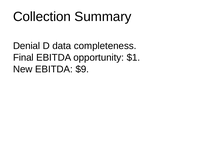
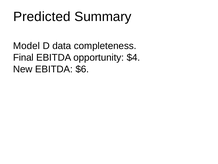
Collection: Collection -> Predicted
Denial: Denial -> Model
$1: $1 -> $4
$9: $9 -> $6
